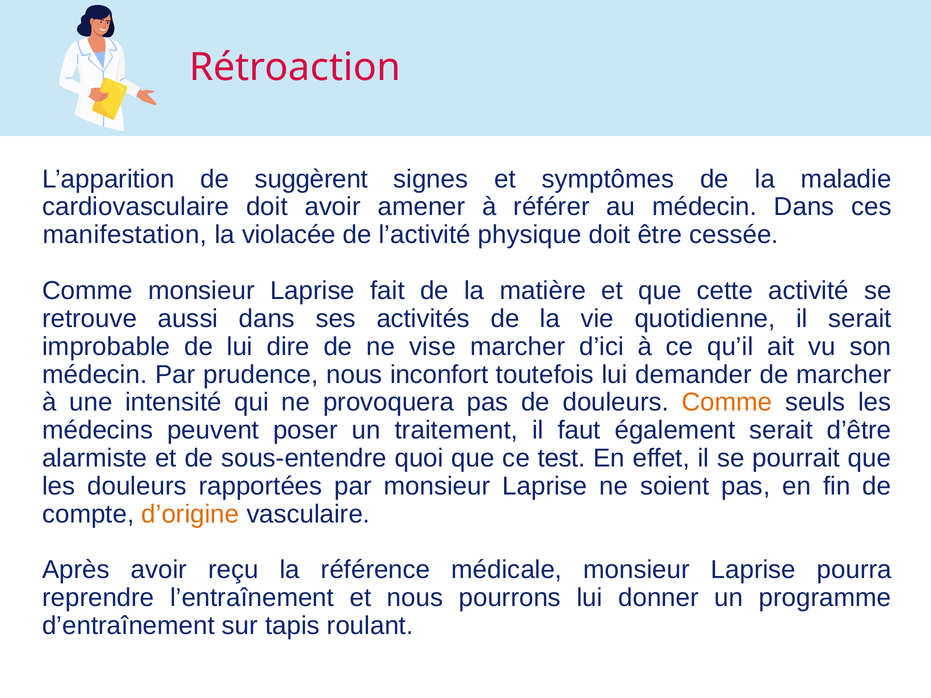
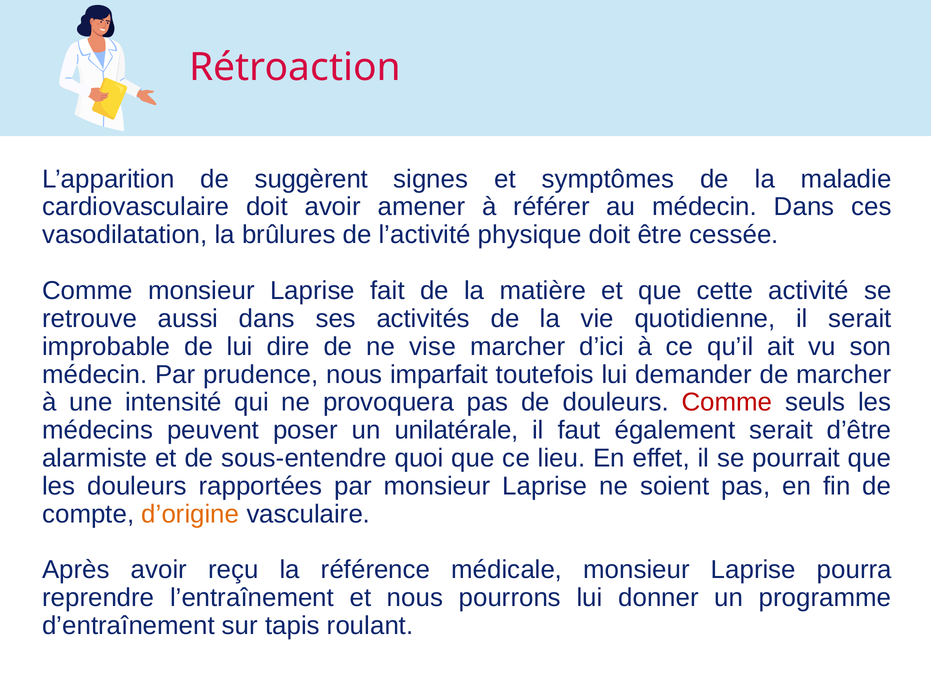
manifestation: manifestation -> vasodilatation
violacée: violacée -> brûlures
inconfort: inconfort -> imparfait
Comme at (727, 403) colour: orange -> red
traitement: traitement -> unilatérale
test: test -> lieu
